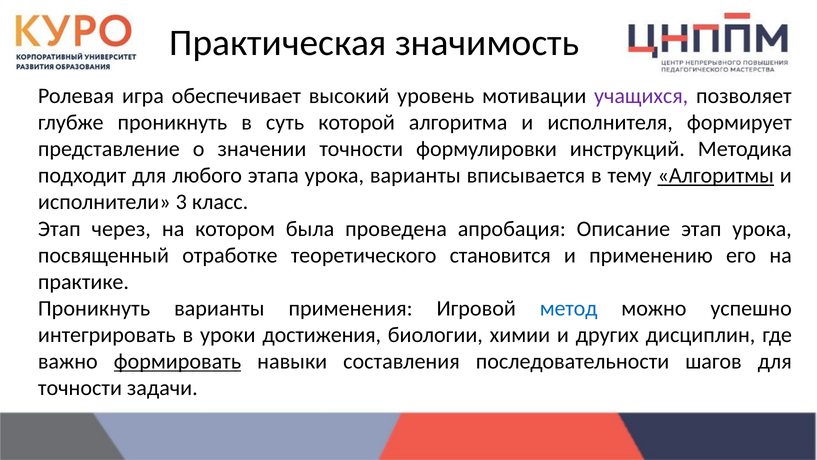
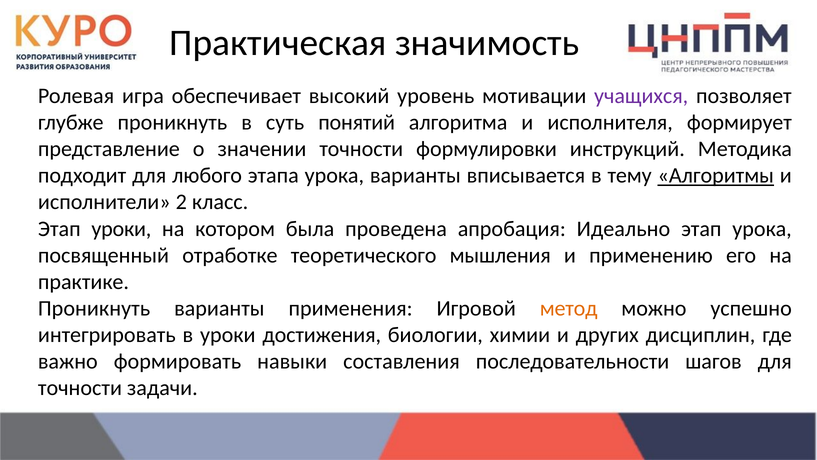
которой: которой -> понятий
3: 3 -> 2
Этап через: через -> уроки
Описание: Описание -> Идеально
становится: становится -> мышления
метод colour: blue -> orange
формировать underline: present -> none
